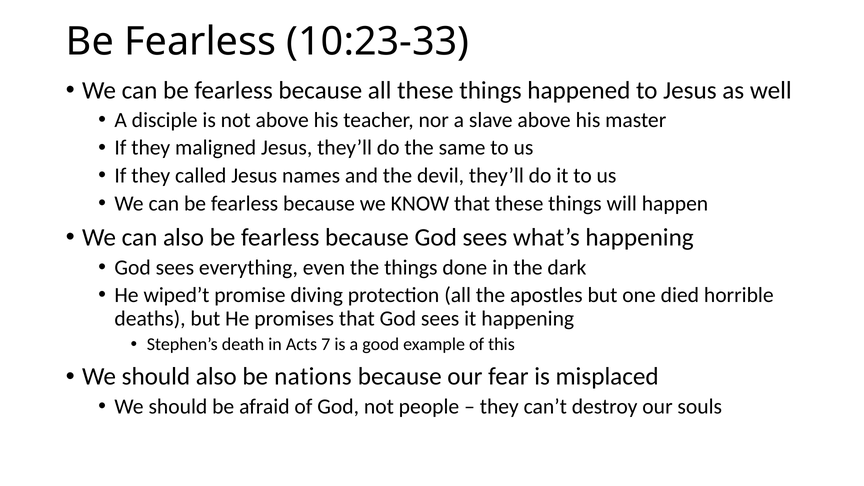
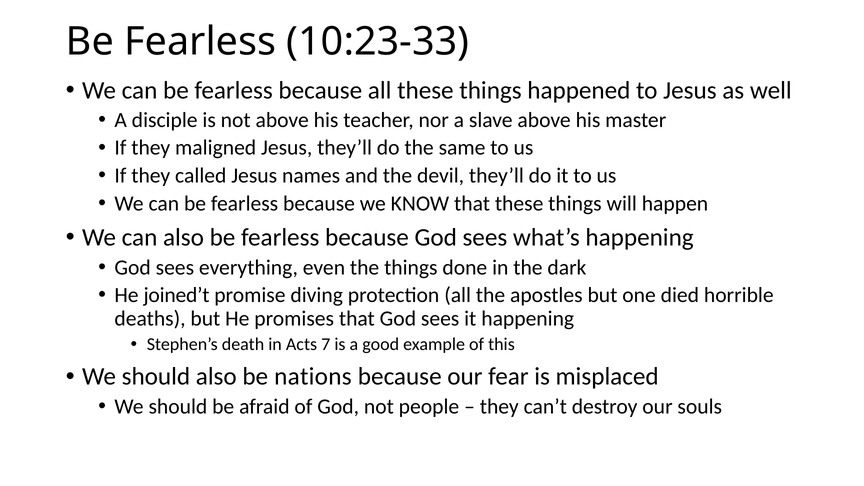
wiped’t: wiped’t -> joined’t
